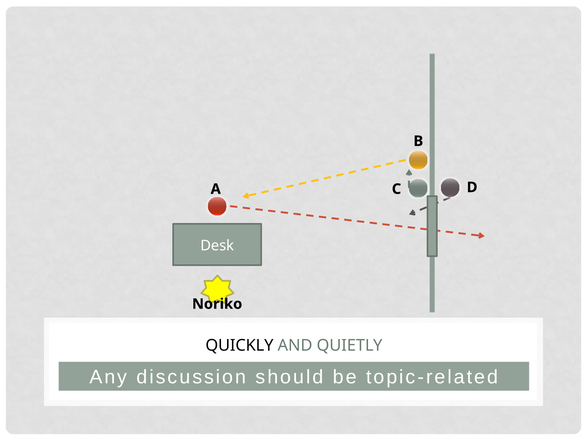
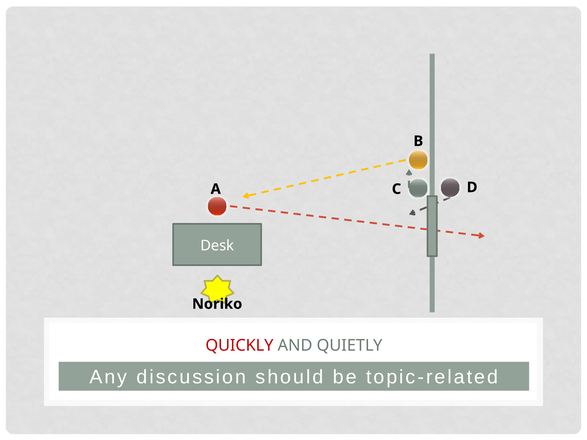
QUICKLY colour: black -> red
